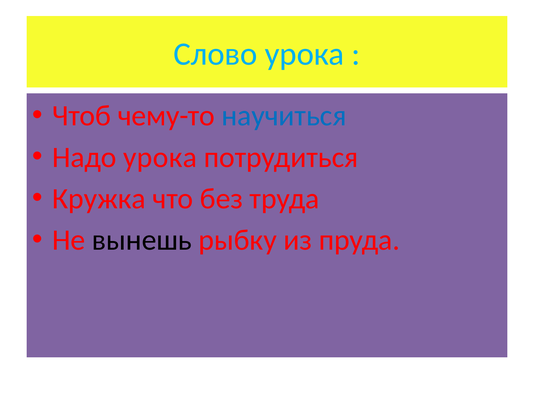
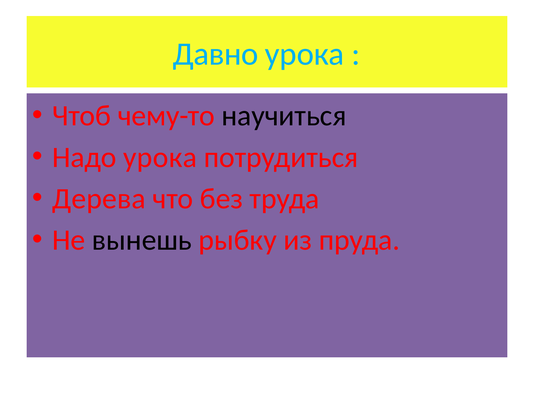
Слово: Слово -> Давно
научиться colour: blue -> black
Кружка: Кружка -> Дерева
